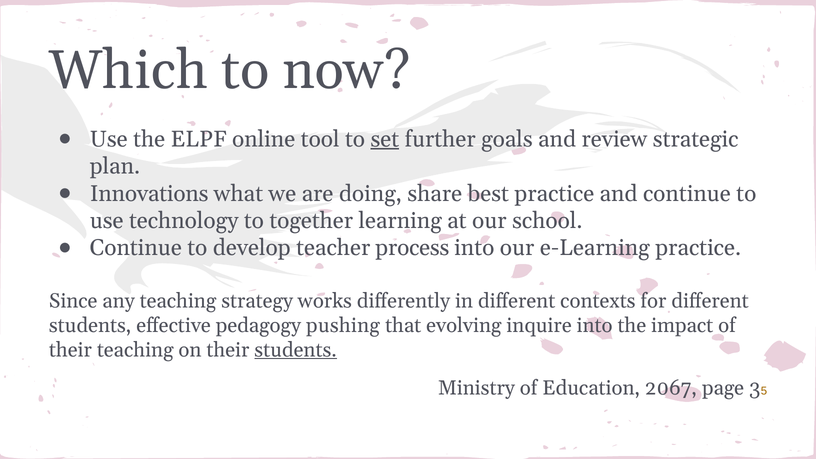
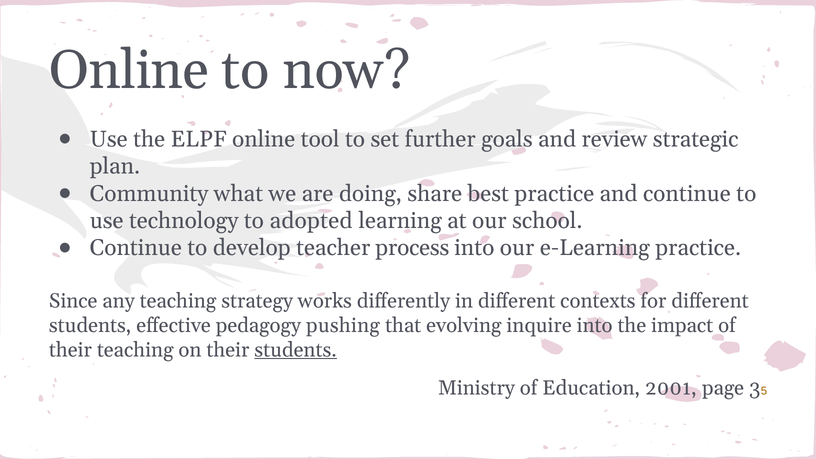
Which at (128, 70): Which -> Online
set underline: present -> none
Innovations: Innovations -> Community
together: together -> adopted
2067: 2067 -> 2001
